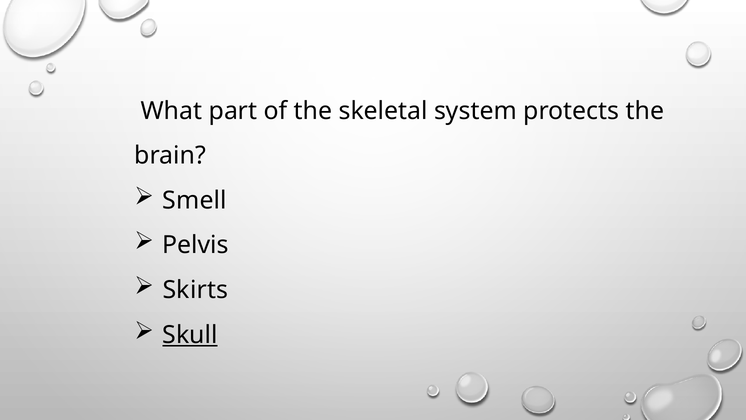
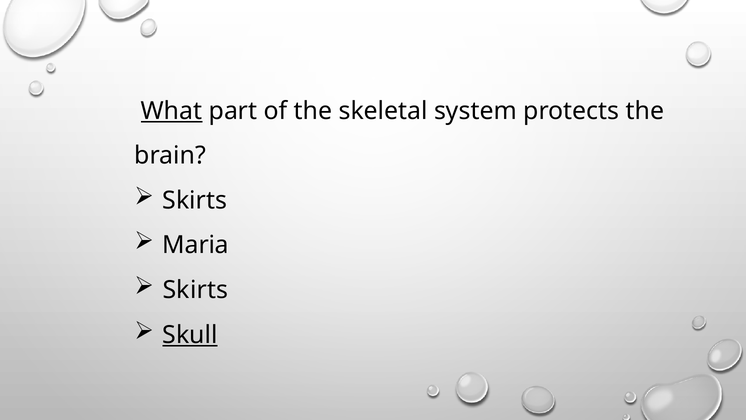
What underline: none -> present
Smell at (195, 200): Smell -> Skirts
Pelvis: Pelvis -> Maria
